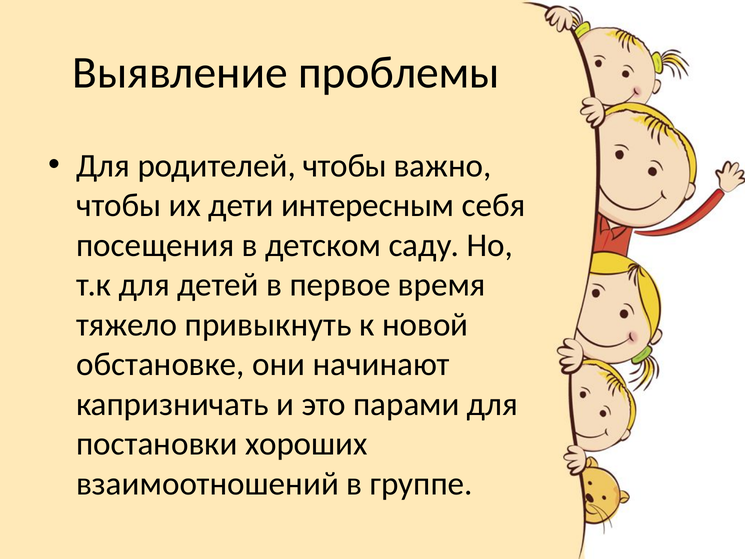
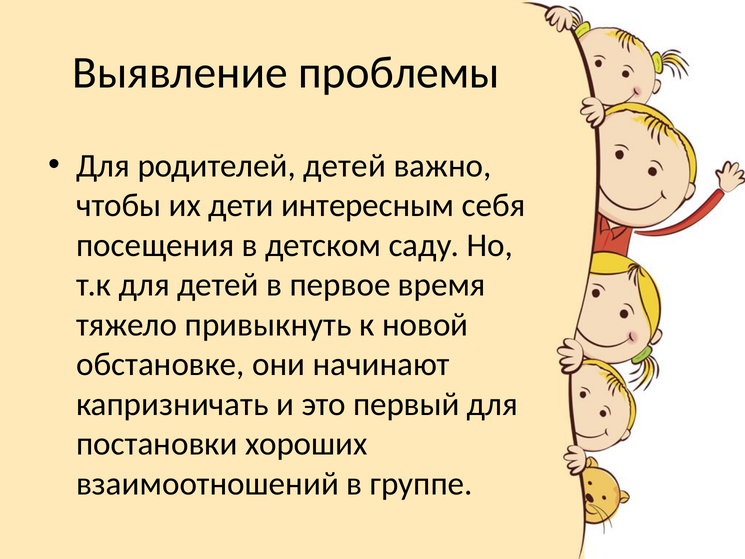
родителей чтобы: чтобы -> детей
парами: парами -> первый
